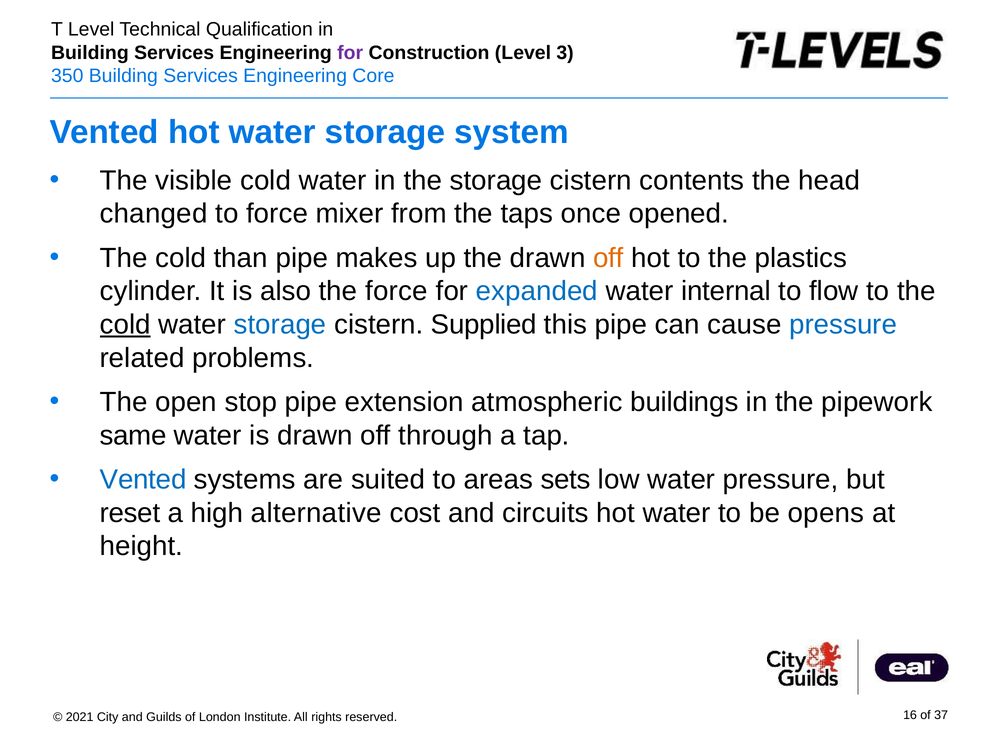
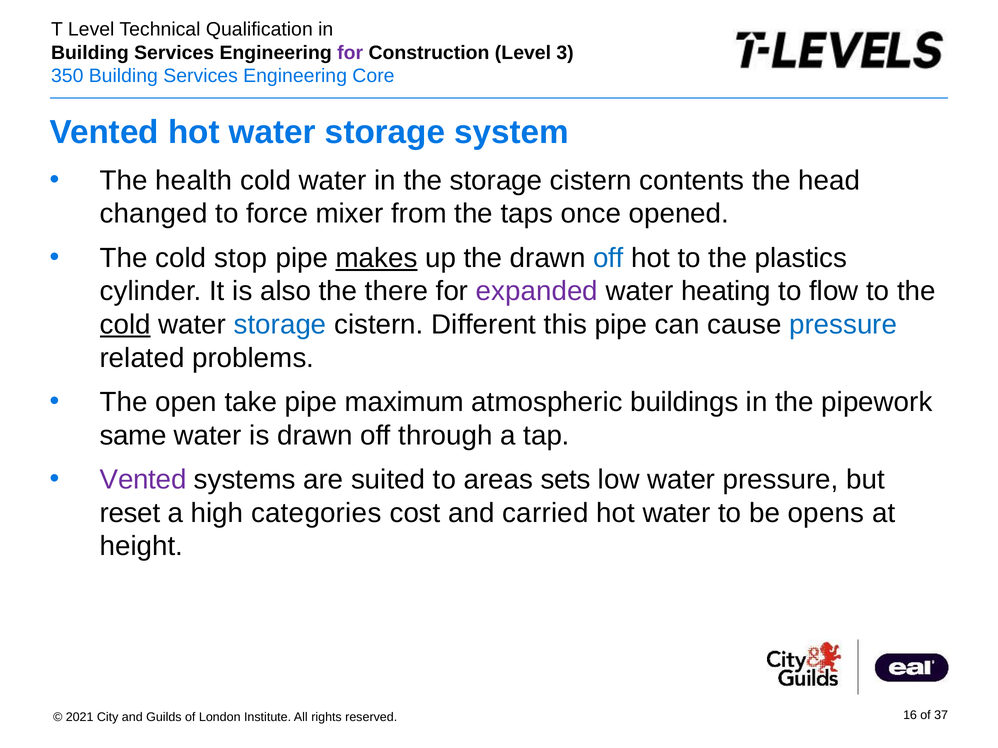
visible: visible -> health
than: than -> stop
makes underline: none -> present
off at (608, 258) colour: orange -> blue
the force: force -> there
expanded colour: blue -> purple
internal: internal -> heating
Supplied: Supplied -> Different
stop: stop -> take
extension: extension -> maximum
Vented at (143, 480) colour: blue -> purple
alternative: alternative -> categories
circuits: circuits -> carried
